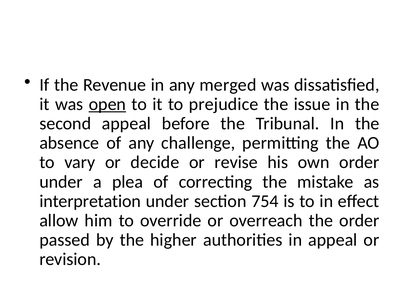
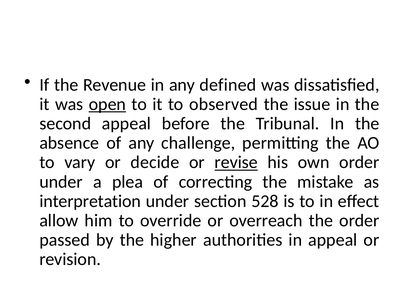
merged: merged -> defined
prejudice: prejudice -> observed
revise underline: none -> present
754: 754 -> 528
